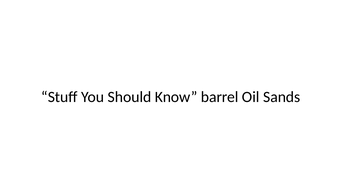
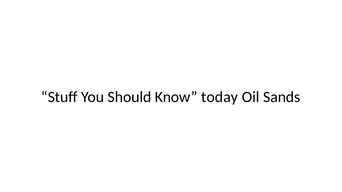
barrel: barrel -> today
